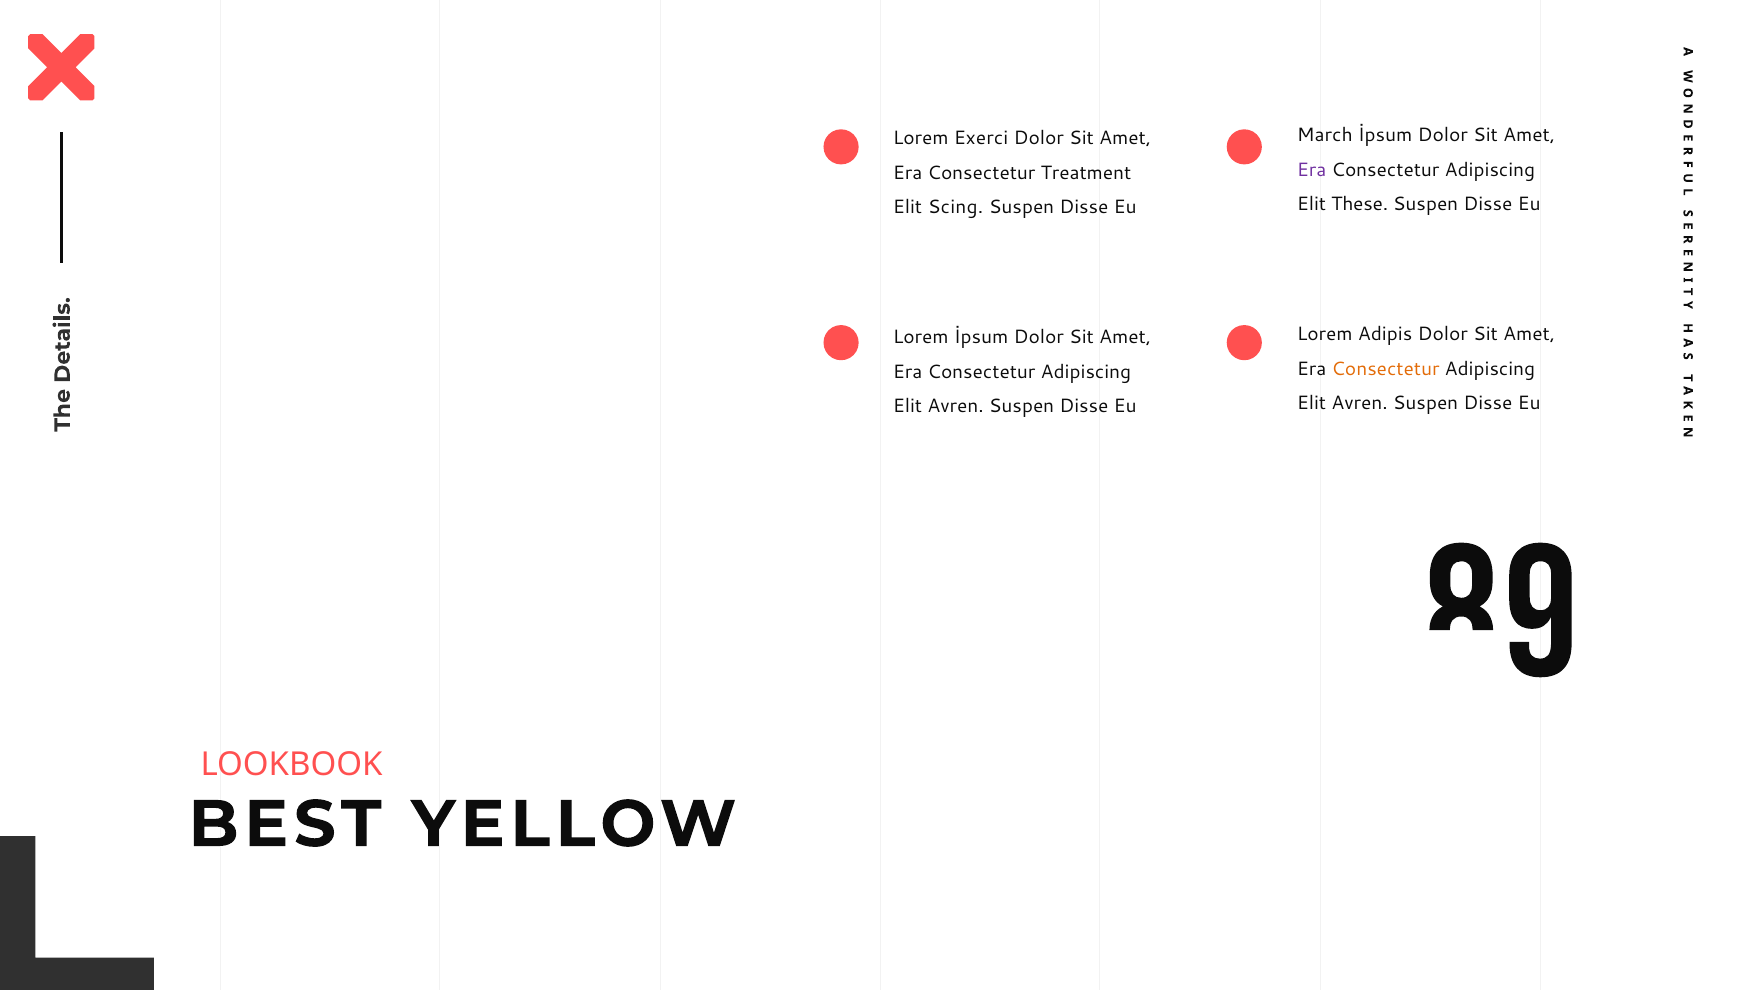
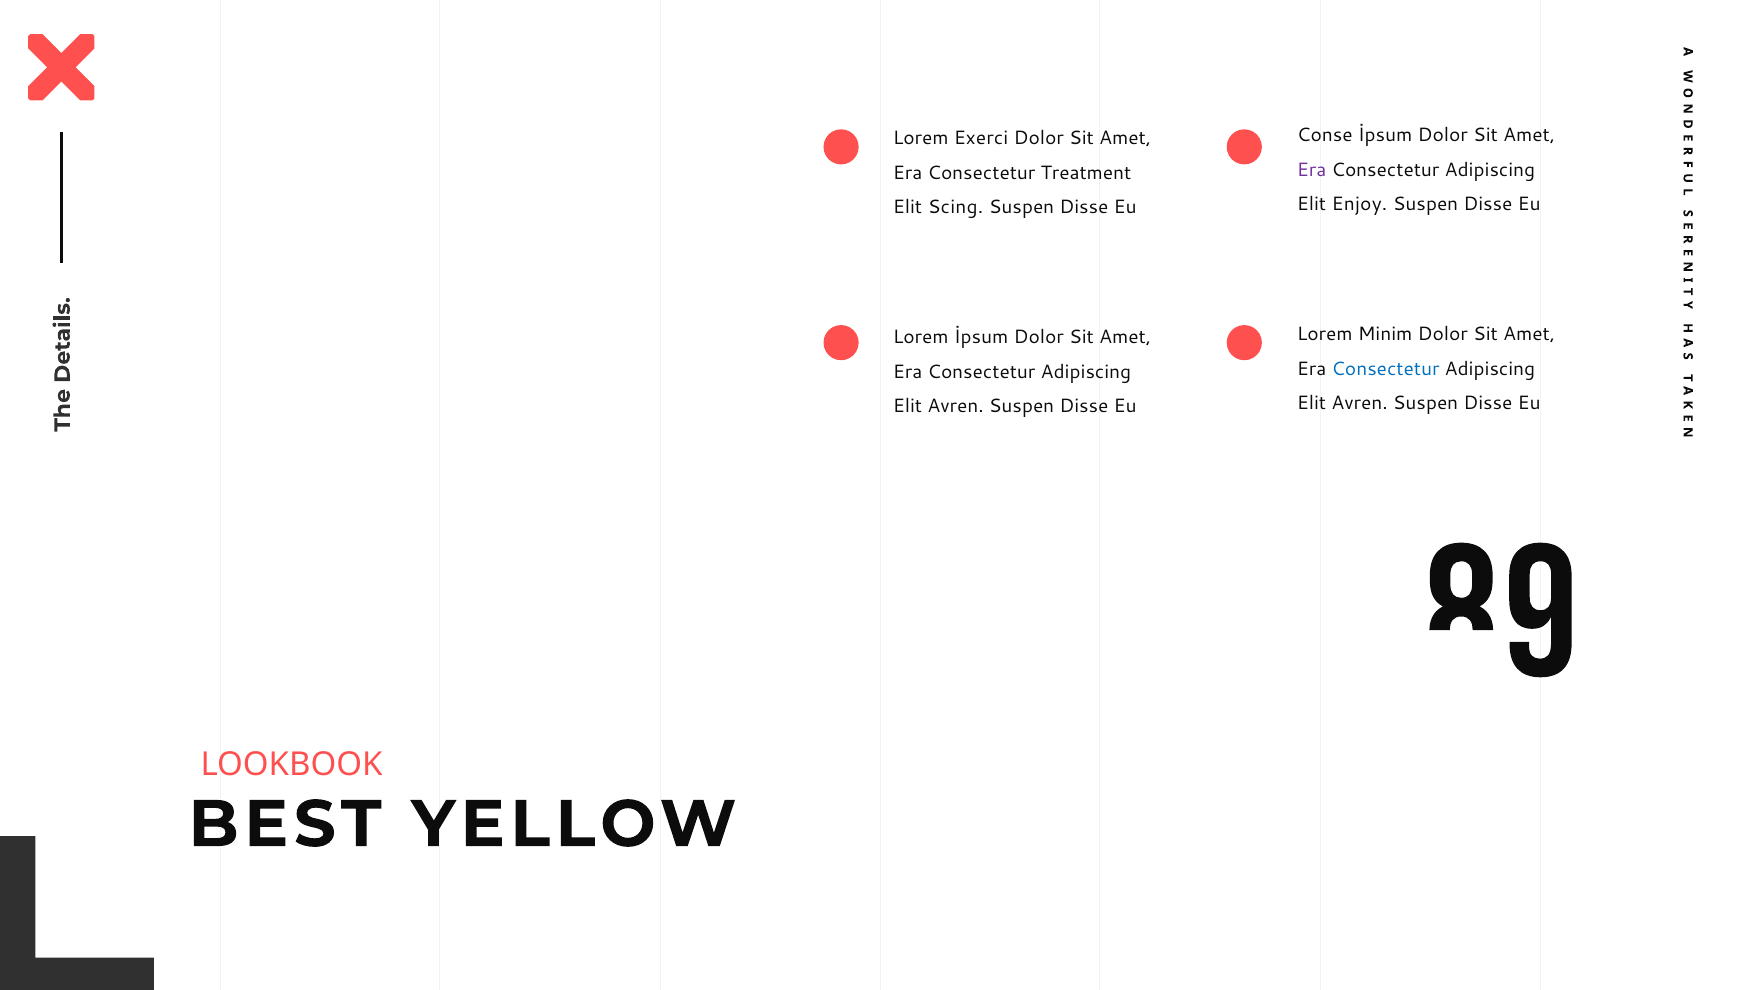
March: March -> Conse
These: These -> Enjoy
Adipis: Adipis -> Minim
Consectetur at (1385, 369) colour: orange -> blue
